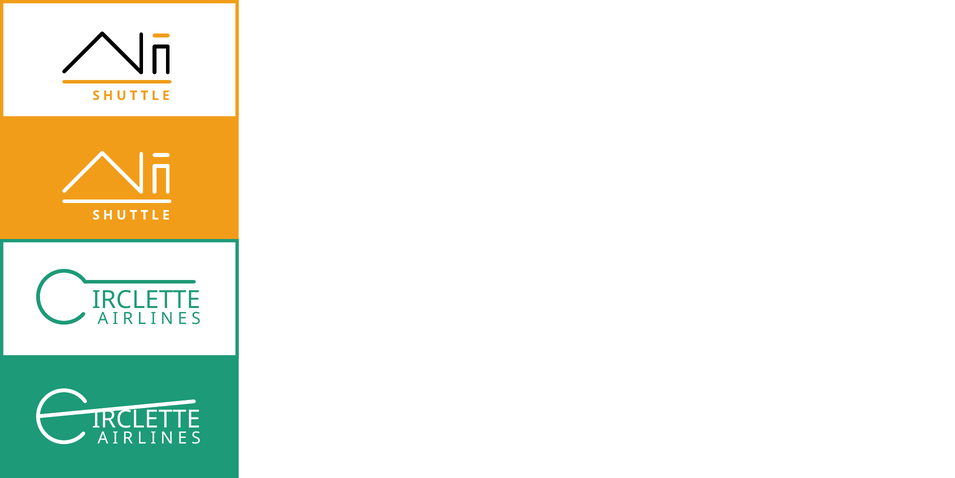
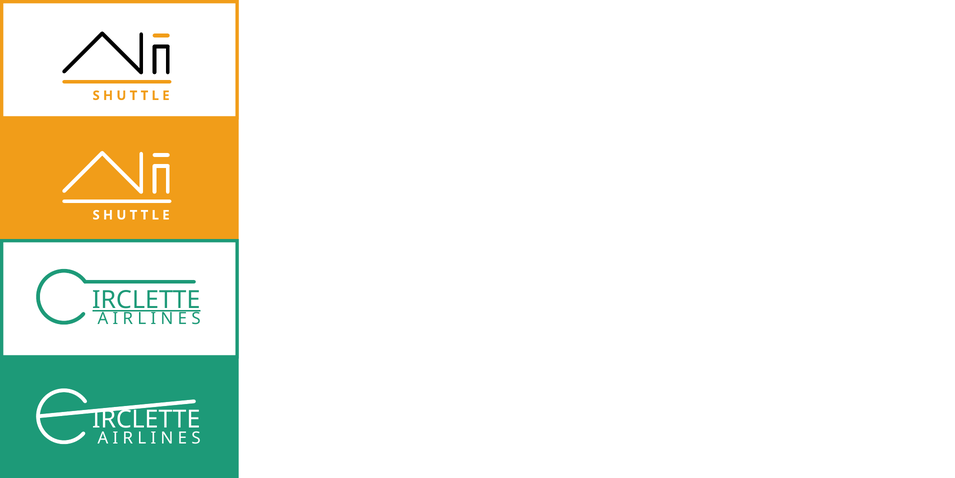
IRCLETTE at (146, 300) underline: none -> present
